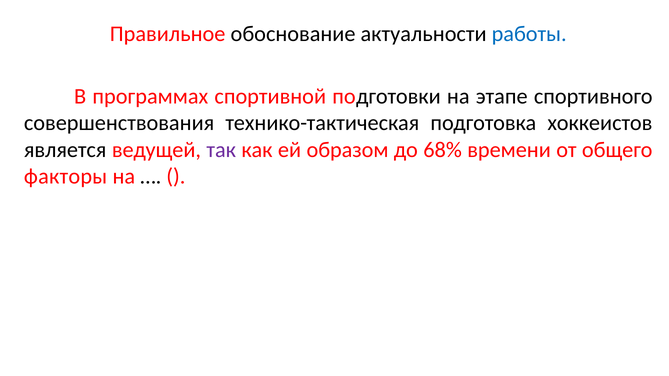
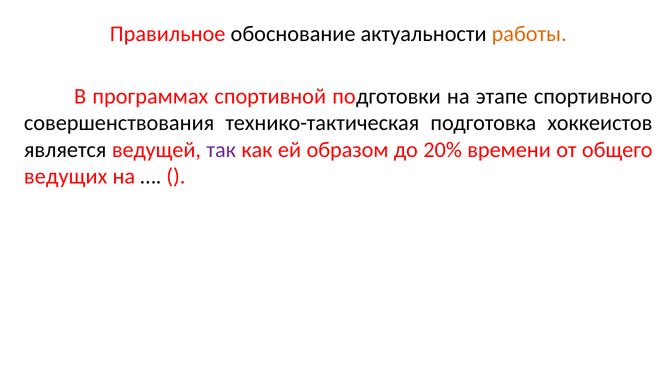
работы colour: blue -> orange
68%: 68% -> 20%
факторы: факторы -> ведущих
